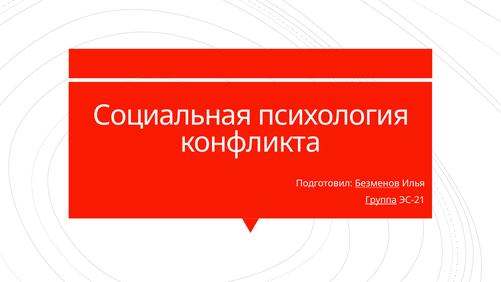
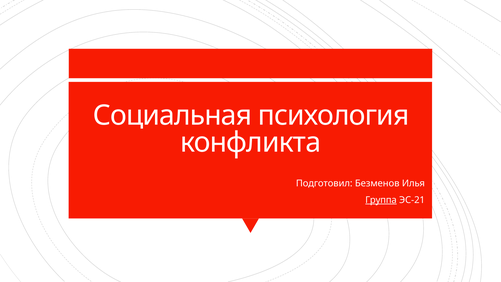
Безменов underline: present -> none
